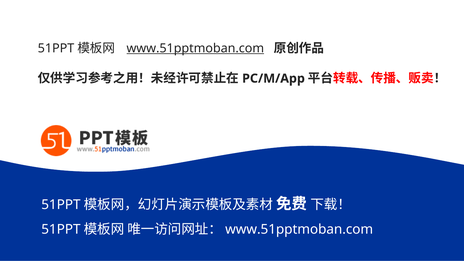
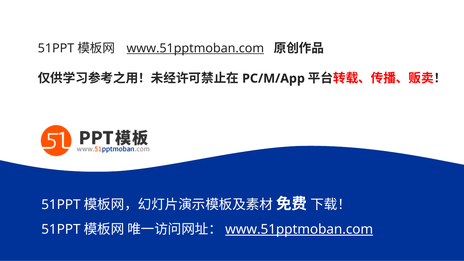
www.51pptmoban.com at (299, 229) underline: none -> present
